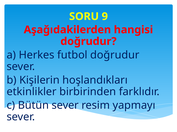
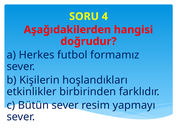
9: 9 -> 4
futbol doğrudur: doğrudur -> formamız
